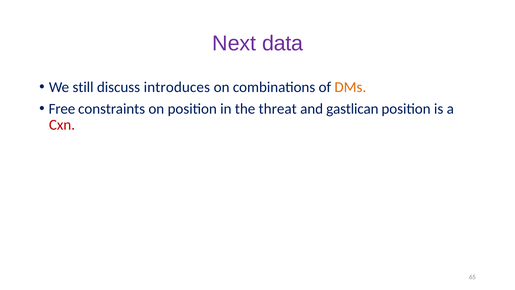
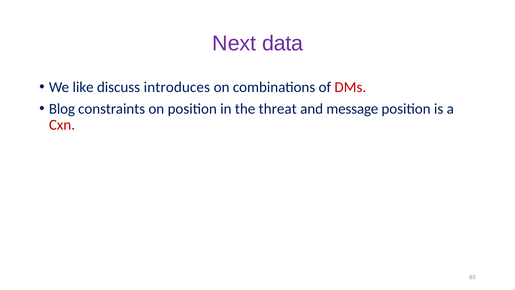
still: still -> like
DMs colour: orange -> red
Free: Free -> Blog
gastlican: gastlican -> message
